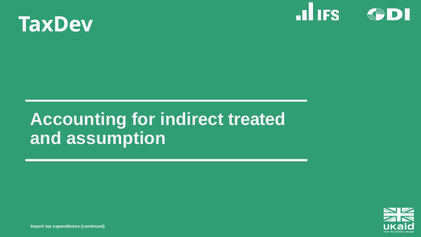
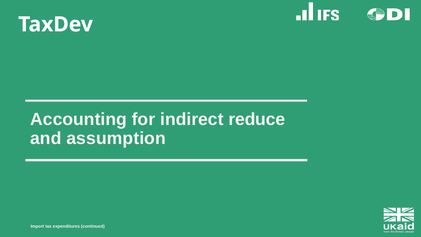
treated: treated -> reduce
